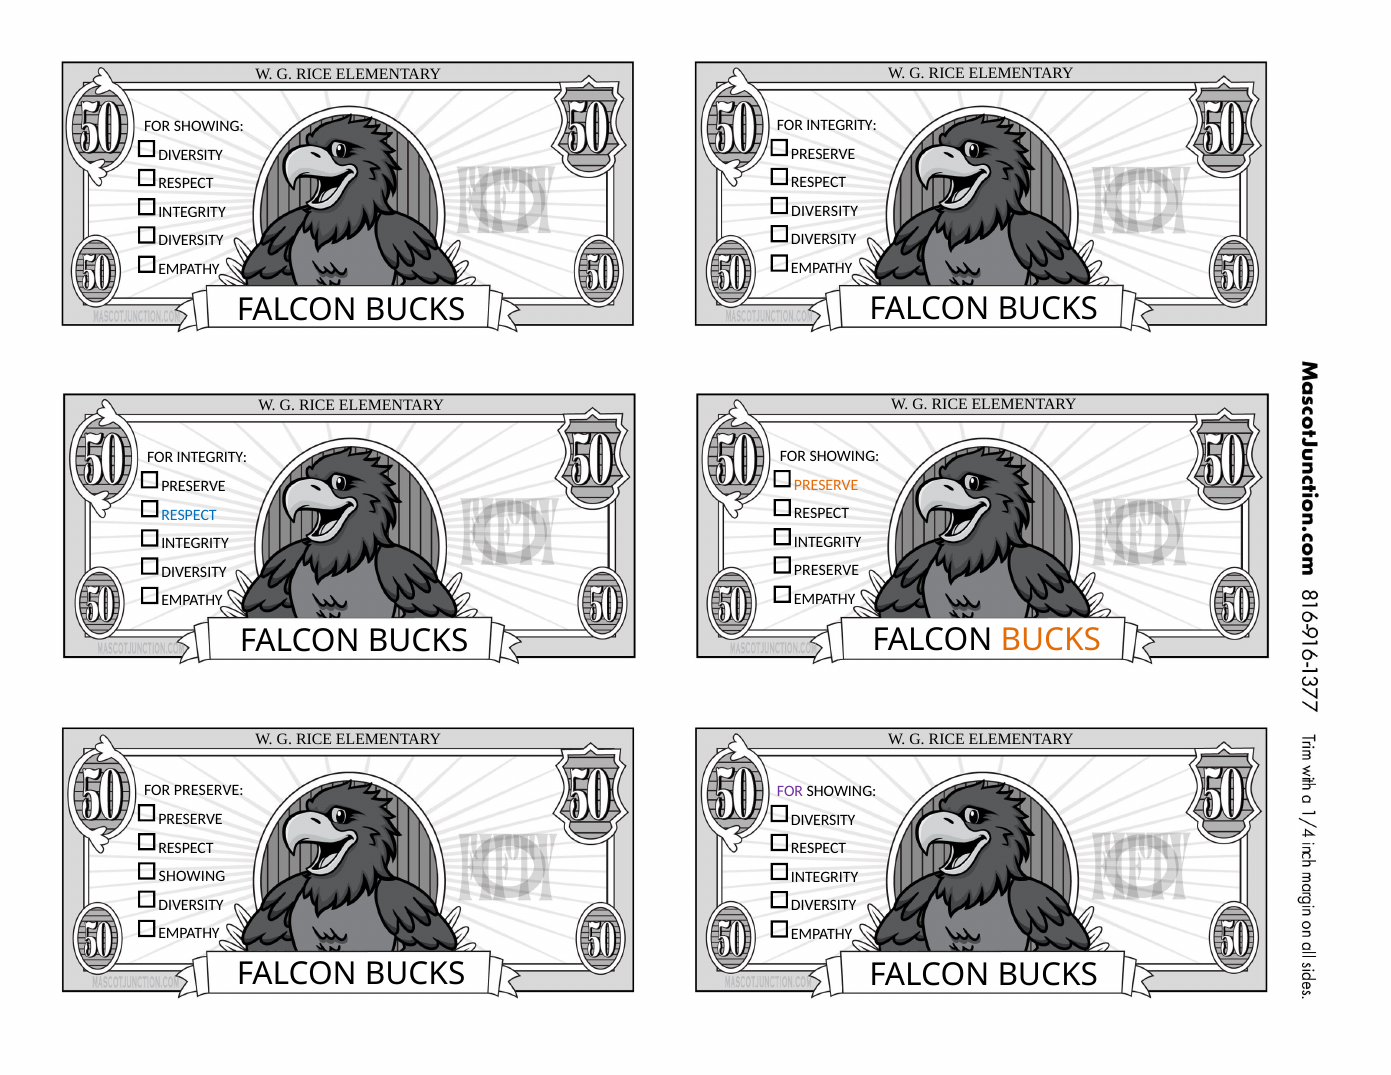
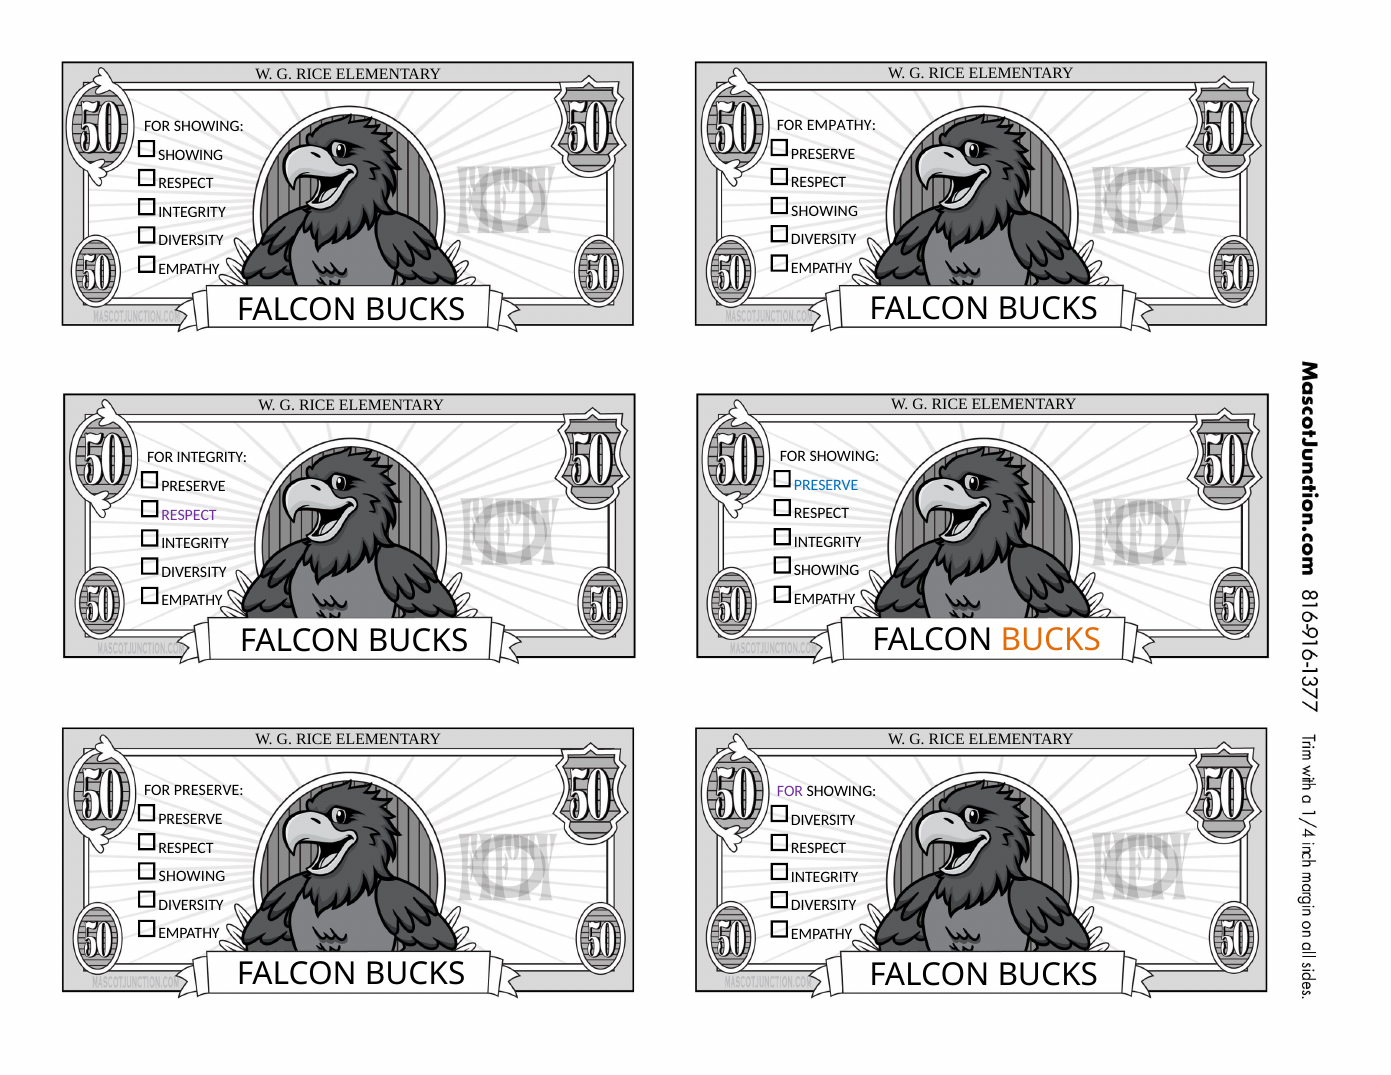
INTEGRITY at (842, 125): INTEGRITY -> EMPATHY
DIVERSITY at (191, 155): DIVERSITY -> SHOWING
DIVERSITY at (825, 211): DIVERSITY -> SHOWING
PRESERVE at (826, 485) colour: orange -> blue
RESPECT at (189, 515) colour: blue -> purple
PRESERVE at (827, 571): PRESERVE -> SHOWING
